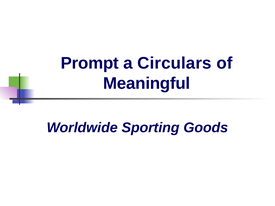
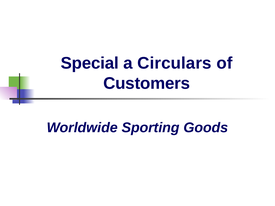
Prompt: Prompt -> Special
Meaningful: Meaningful -> Customers
